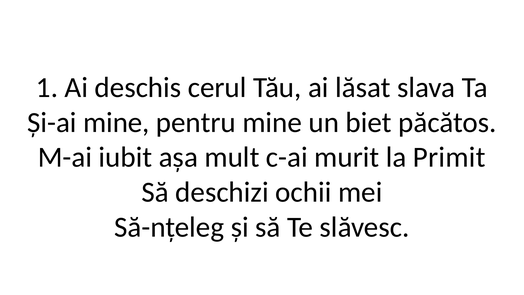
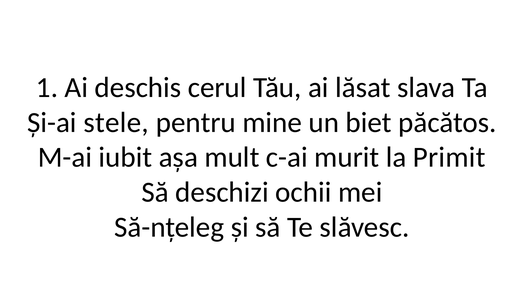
Și-ai mine: mine -> stele
